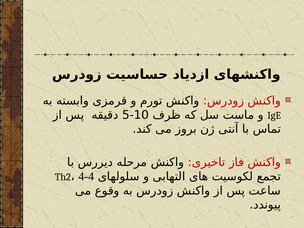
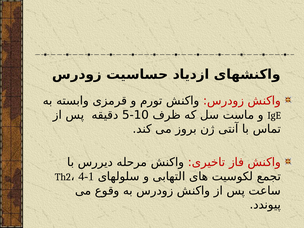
4-4: 4-4 -> 4-1
